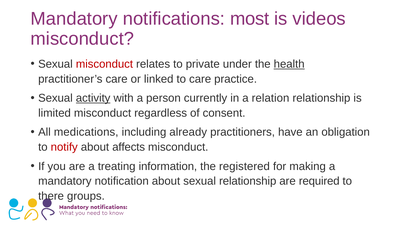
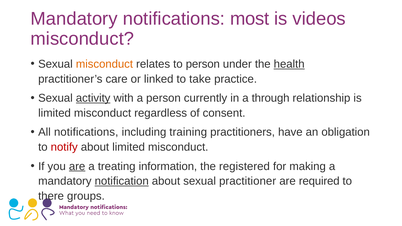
misconduct at (104, 64) colour: red -> orange
to private: private -> person
to care: care -> take
relation: relation -> through
All medications: medications -> notifications
already: already -> training
about affects: affects -> limited
are at (77, 166) underline: none -> present
notification underline: none -> present
sexual relationship: relationship -> practitioner
